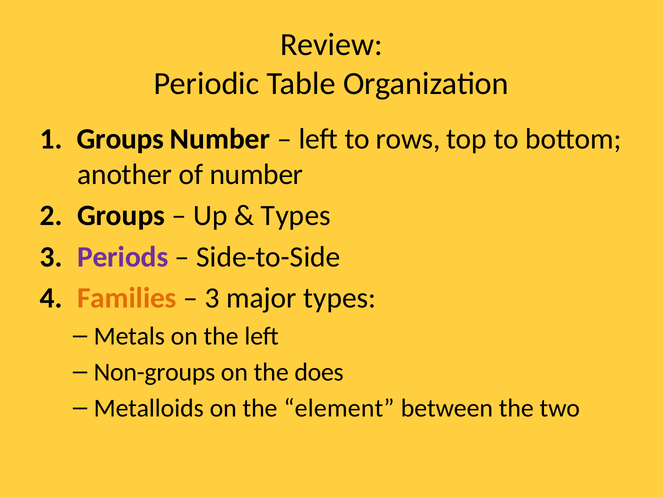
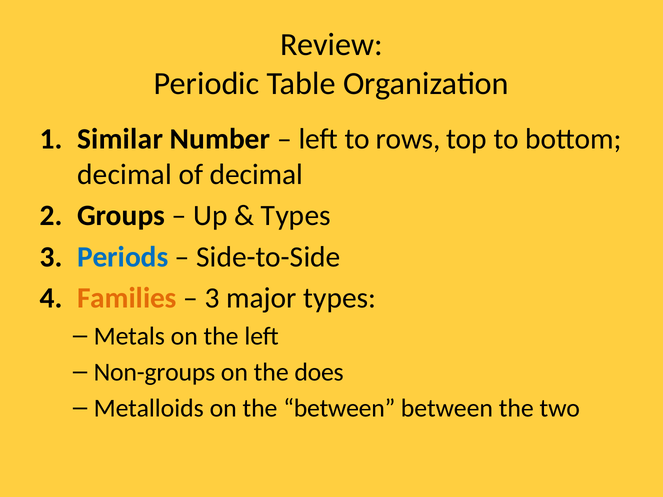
Groups at (120, 139): Groups -> Similar
another at (125, 174): another -> decimal
of number: number -> decimal
Periods colour: purple -> blue
the element: element -> between
